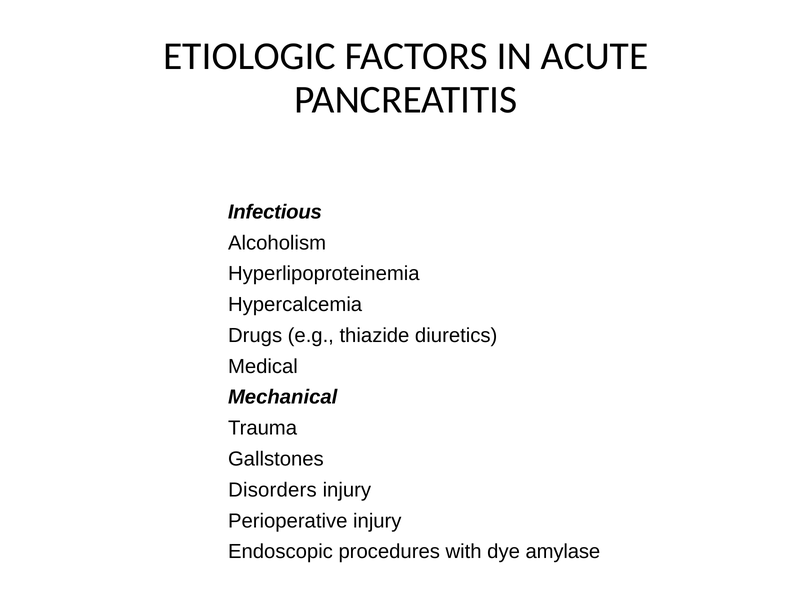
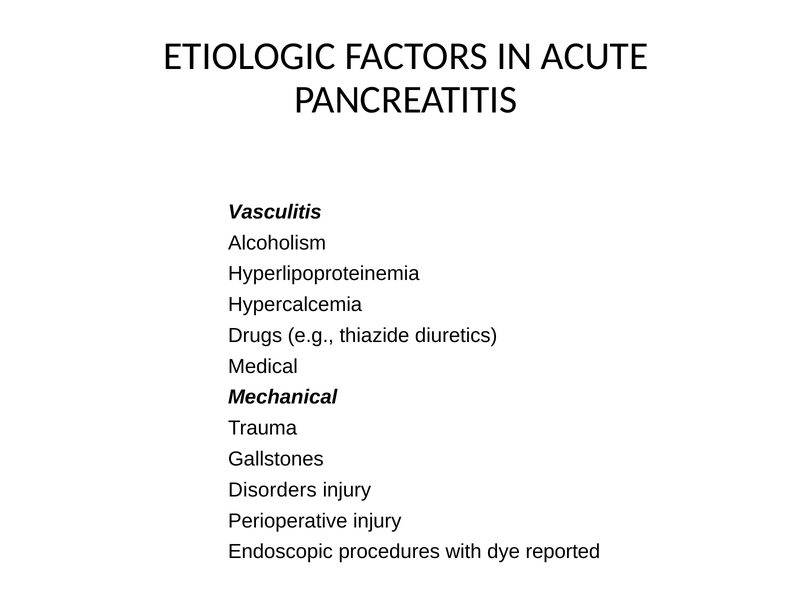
Infectious: Infectious -> Vasculitis
amylase: amylase -> reported
